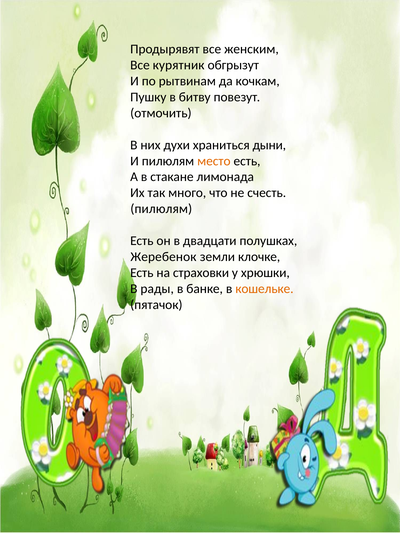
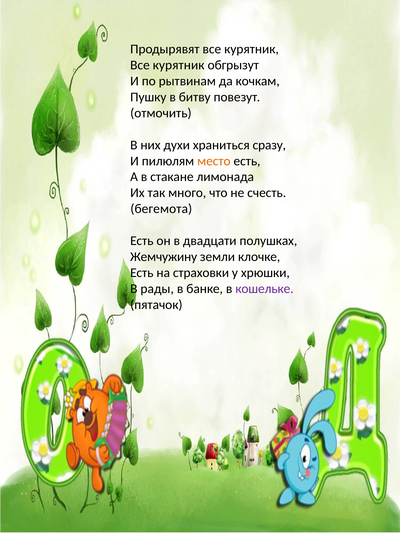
Продырявят все женским: женским -> курятник
дыни: дыни -> сразу
пилюлям at (161, 209): пилюлям -> бегемота
Жеребенок: Жеребенок -> Жемчужину
кошельке colour: orange -> purple
